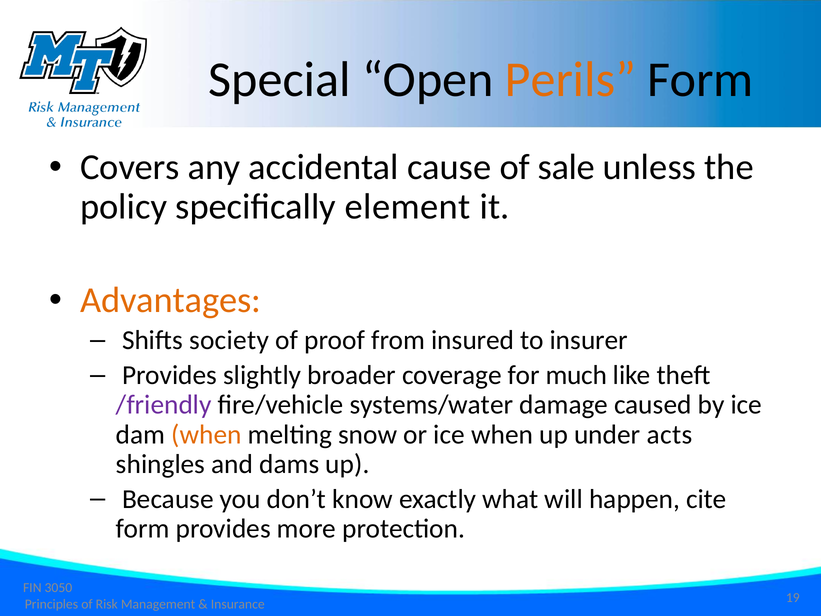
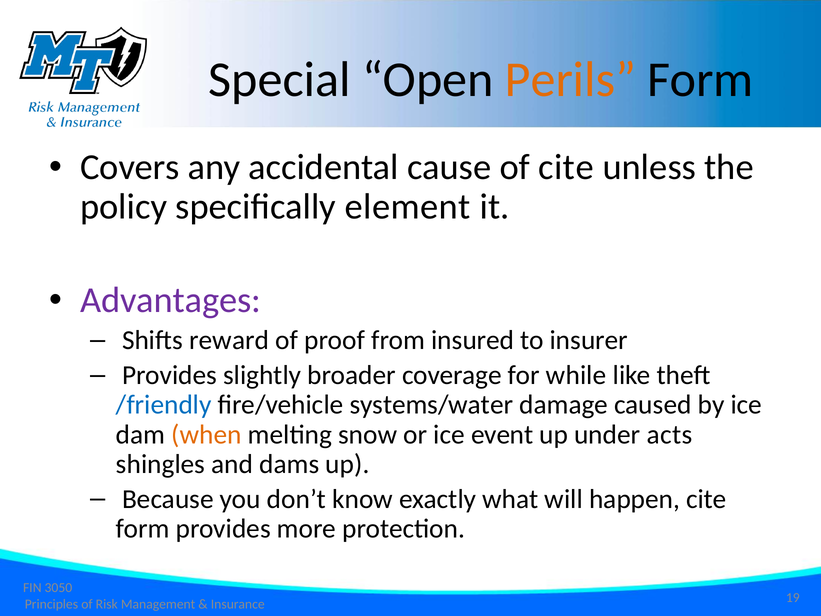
of sale: sale -> cite
Advantages colour: orange -> purple
society: society -> reward
much: much -> while
/friendly colour: purple -> blue
ice when: when -> event
